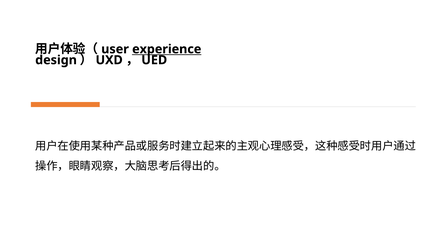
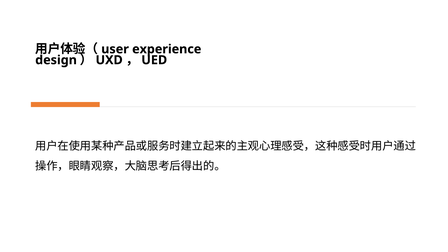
experience underline: present -> none
